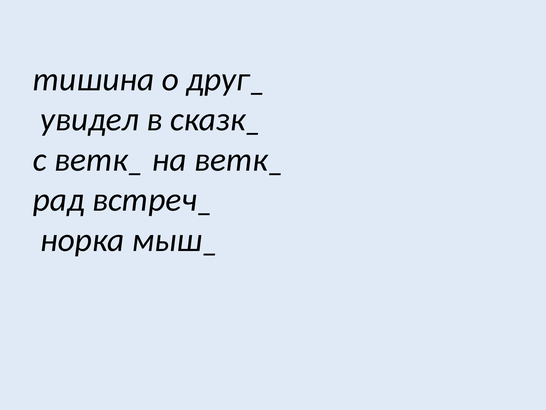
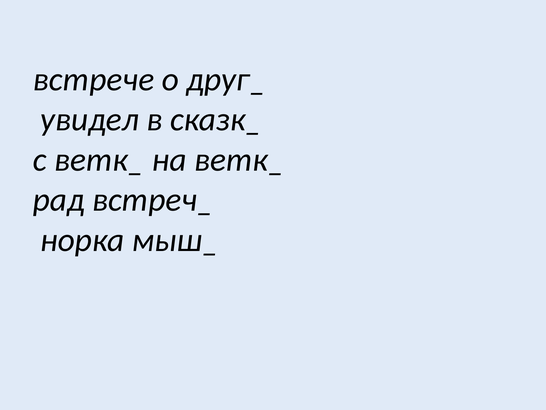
тишина: тишина -> встрече
